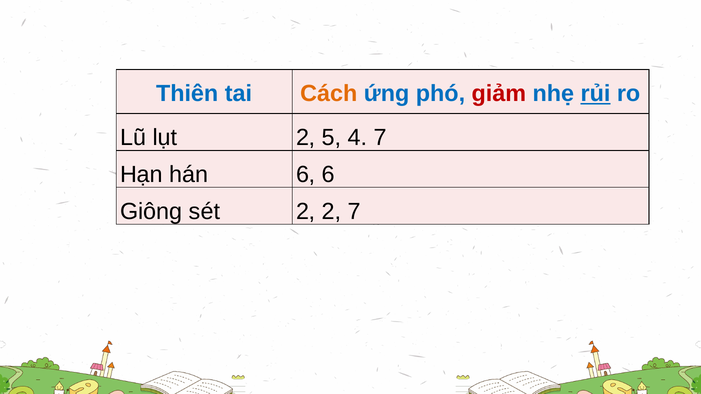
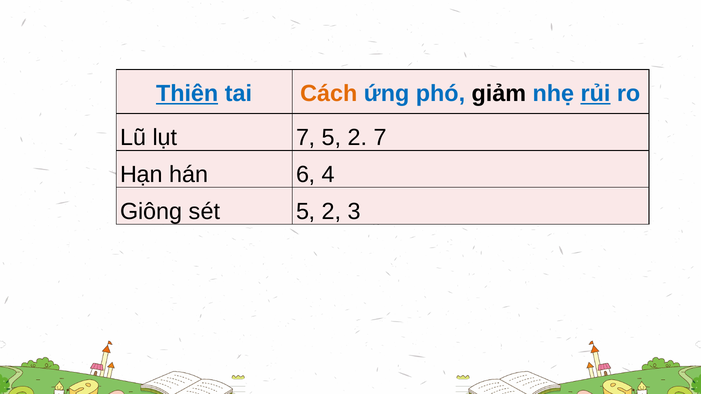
Thiên underline: none -> present
giảm colour: red -> black
lụt 2: 2 -> 7
4 at (358, 138): 4 -> 2
6 6: 6 -> 4
sét 2: 2 -> 5
2 7: 7 -> 3
